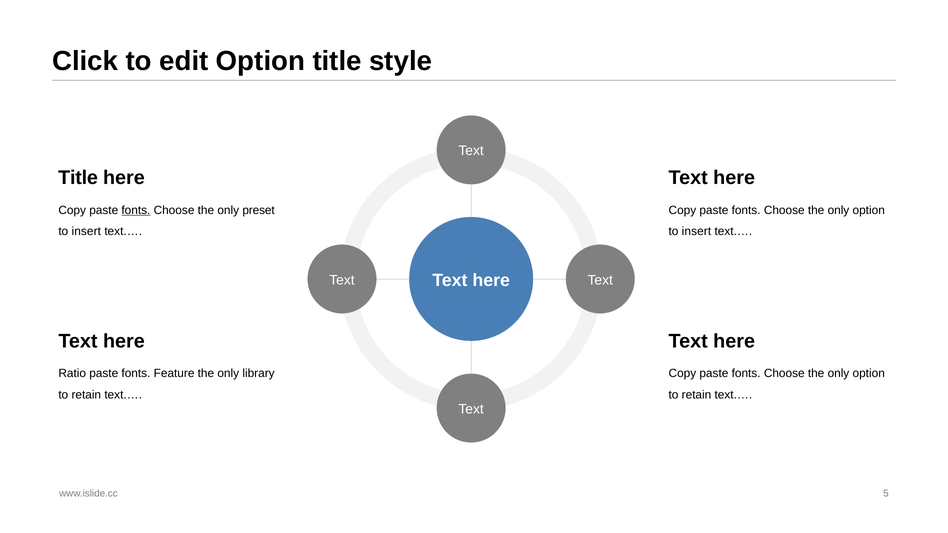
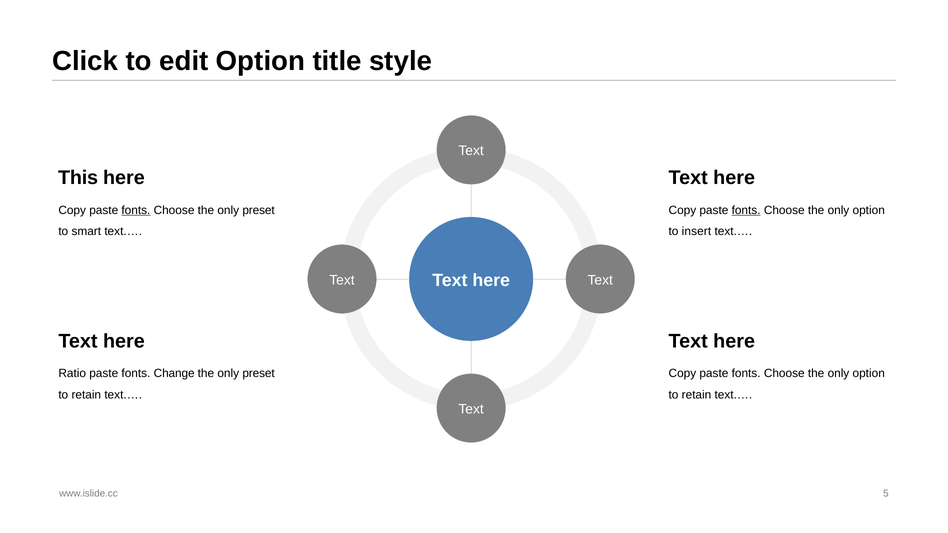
Title at (78, 178): Title -> This
fonts at (746, 210) underline: none -> present
insert at (86, 232): insert -> smart
Feature: Feature -> Change
library at (259, 374): library -> preset
